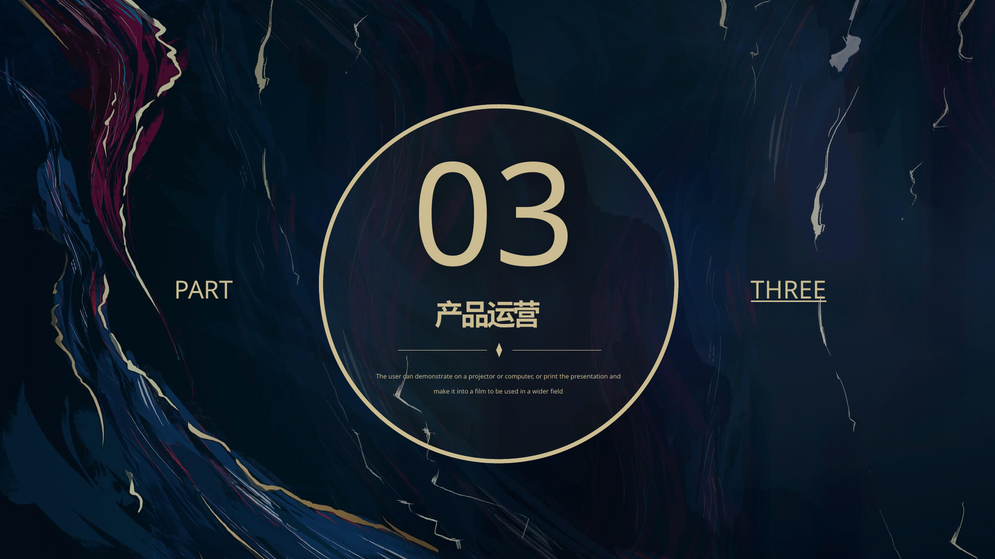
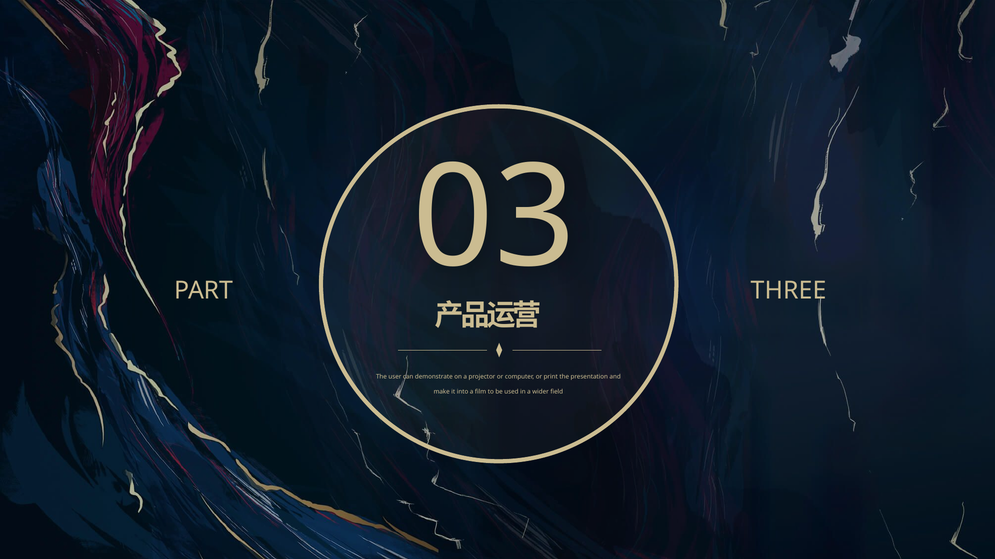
THREE underline: present -> none
